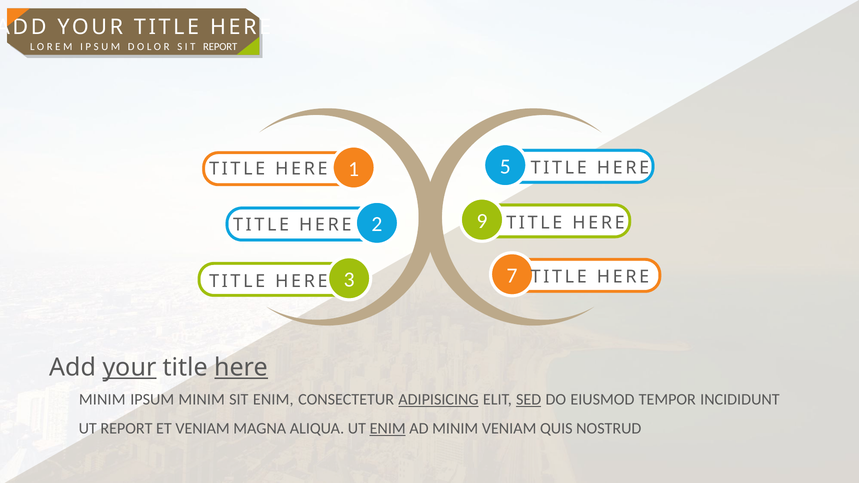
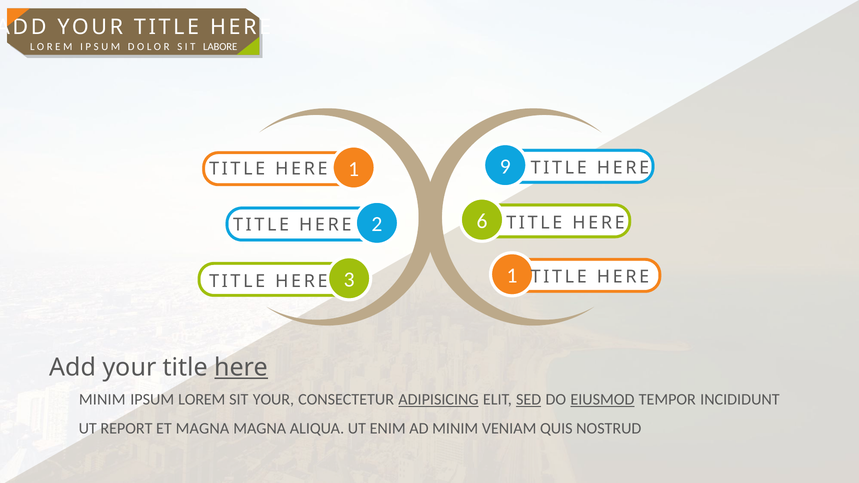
REPORT at (220, 47): REPORT -> LABORE
5: 5 -> 9
9: 9 -> 6
HERE 7: 7 -> 1
your at (130, 368) underline: present -> none
IPSUM MINIM: MINIM -> LOREM
SIT ENIM: ENIM -> YOUR
EIUSMOD underline: none -> present
ET VENIAM: VENIAM -> MAGNA
ENIM at (388, 429) underline: present -> none
